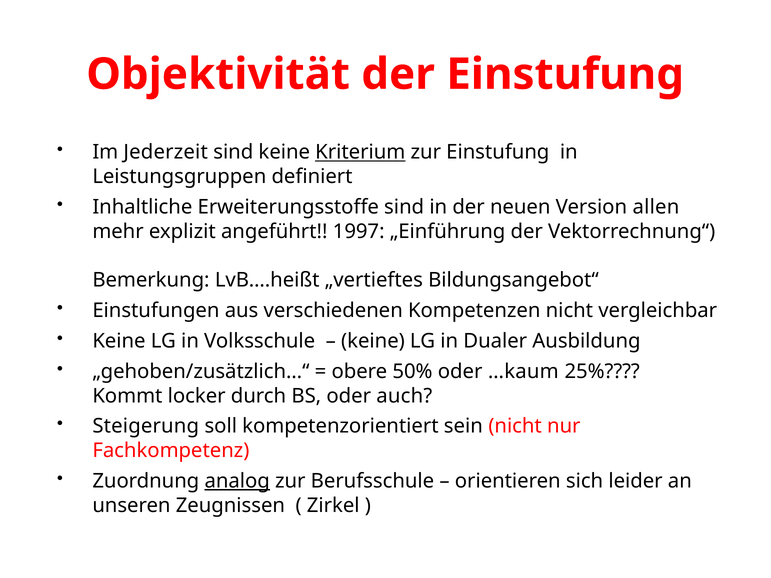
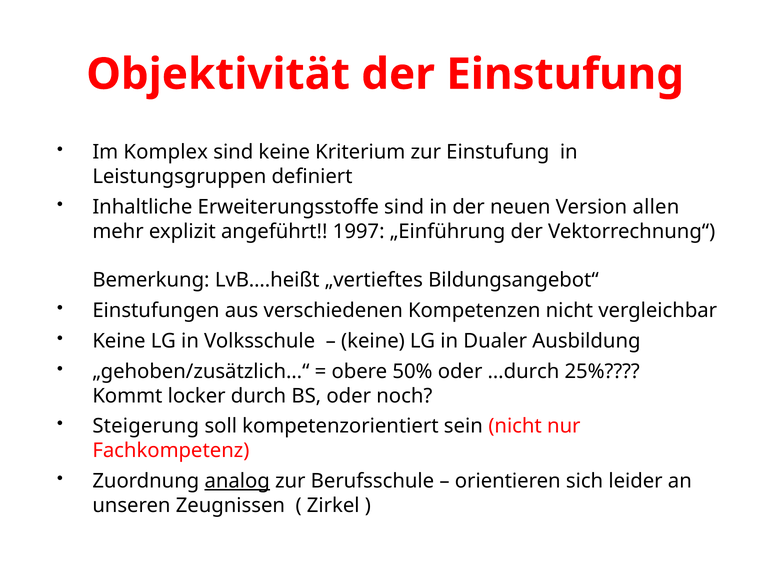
Jederzeit: Jederzeit -> Komplex
Kriterium underline: present -> none
…kaum: …kaum -> …durch
auch: auch -> noch
